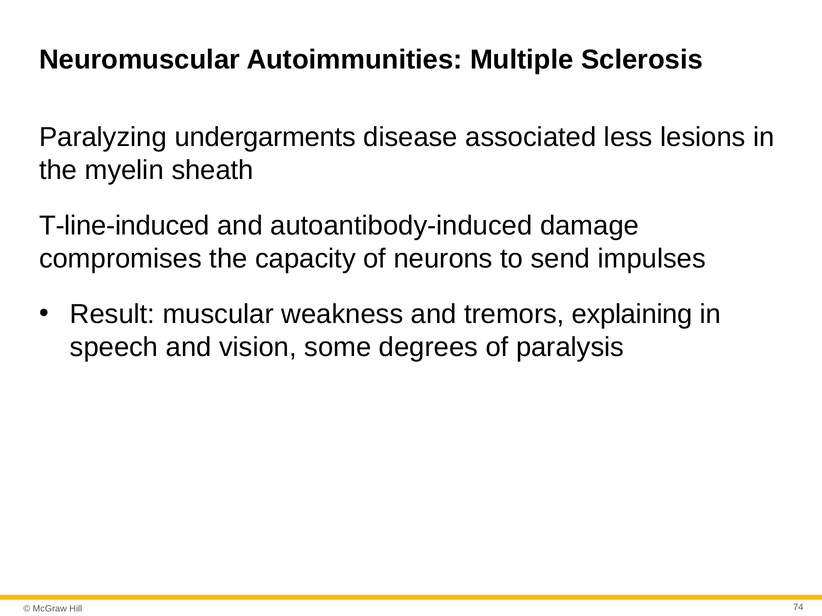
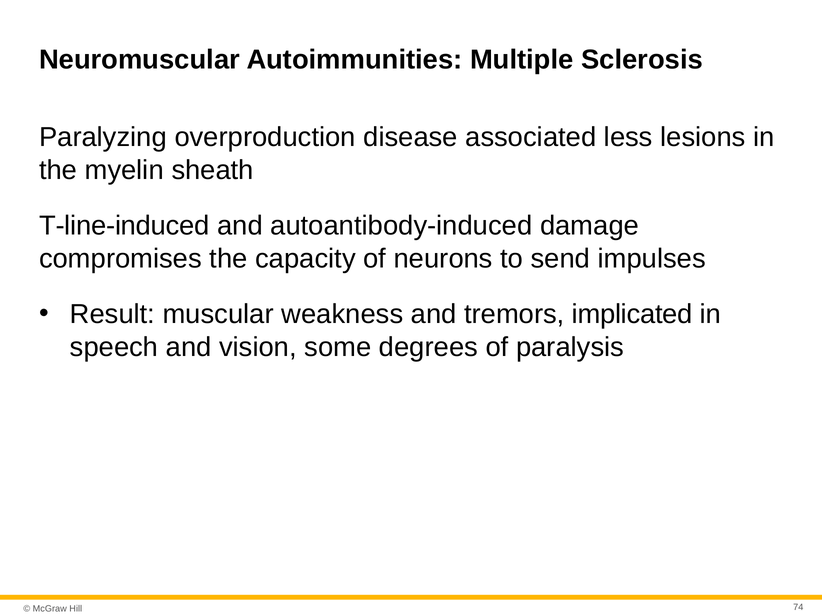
undergarments: undergarments -> overproduction
explaining: explaining -> implicated
